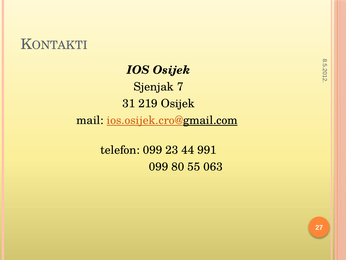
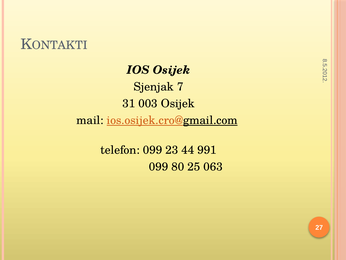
219: 219 -> 003
55: 55 -> 25
